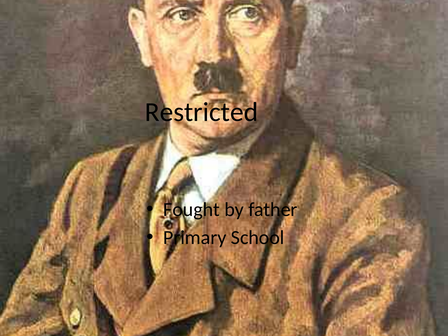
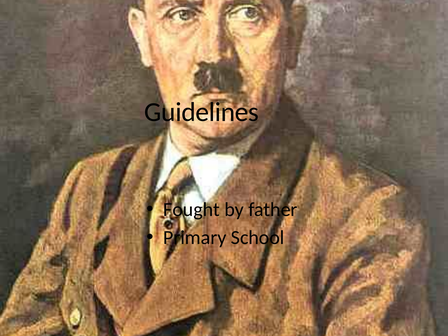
Restricted: Restricted -> Guidelines
